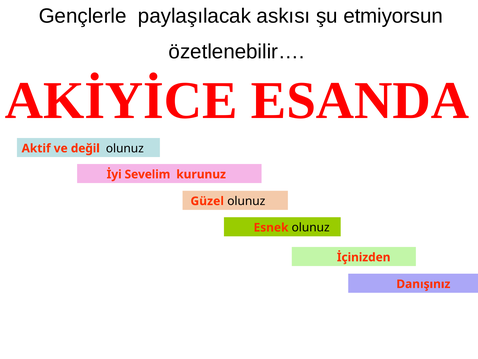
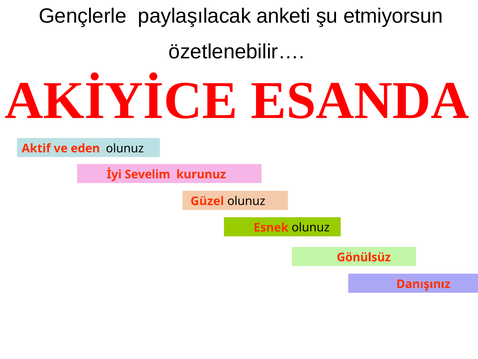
askısı: askısı -> anketi
değil: değil -> eden
İçinizden: İçinizden -> Gönülsüz
